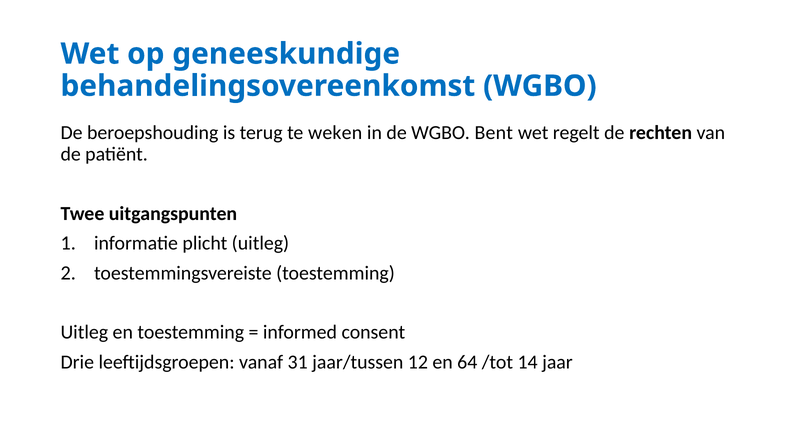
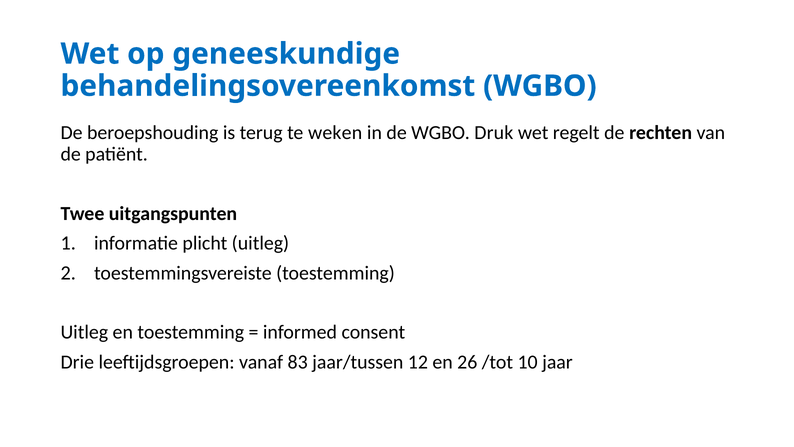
Bent: Bent -> Druk
31: 31 -> 83
64: 64 -> 26
14: 14 -> 10
